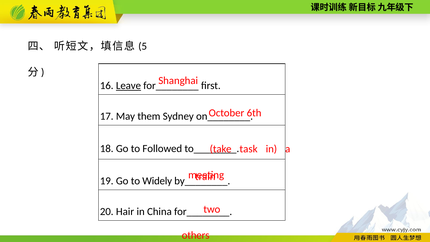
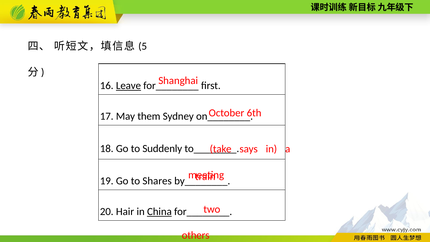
Followed: Followed -> Suddenly
task: task -> says
Widely: Widely -> Shares
China underline: none -> present
